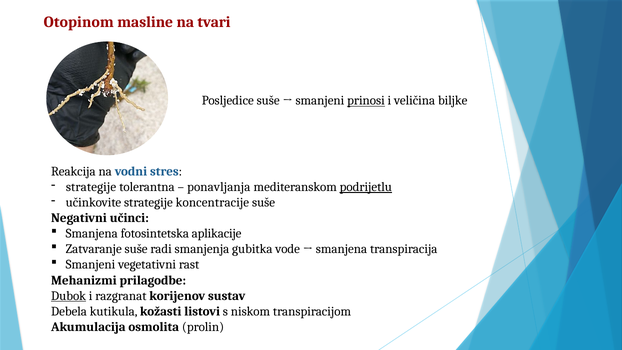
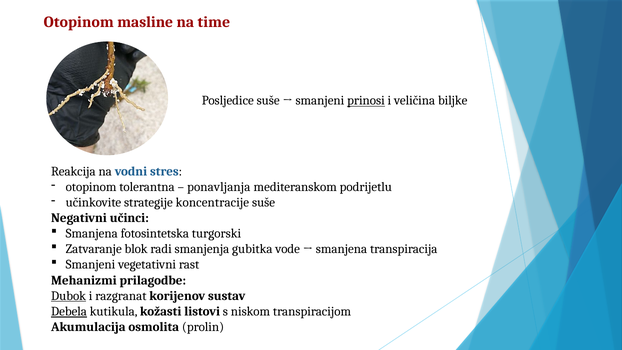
tvari: tvari -> time
strategije at (91, 187): strategije -> otopinom
podrijetlu underline: present -> none
aplikacije: aplikacije -> turgorski
Zatvaranje suše: suše -> blok
Debela underline: none -> present
